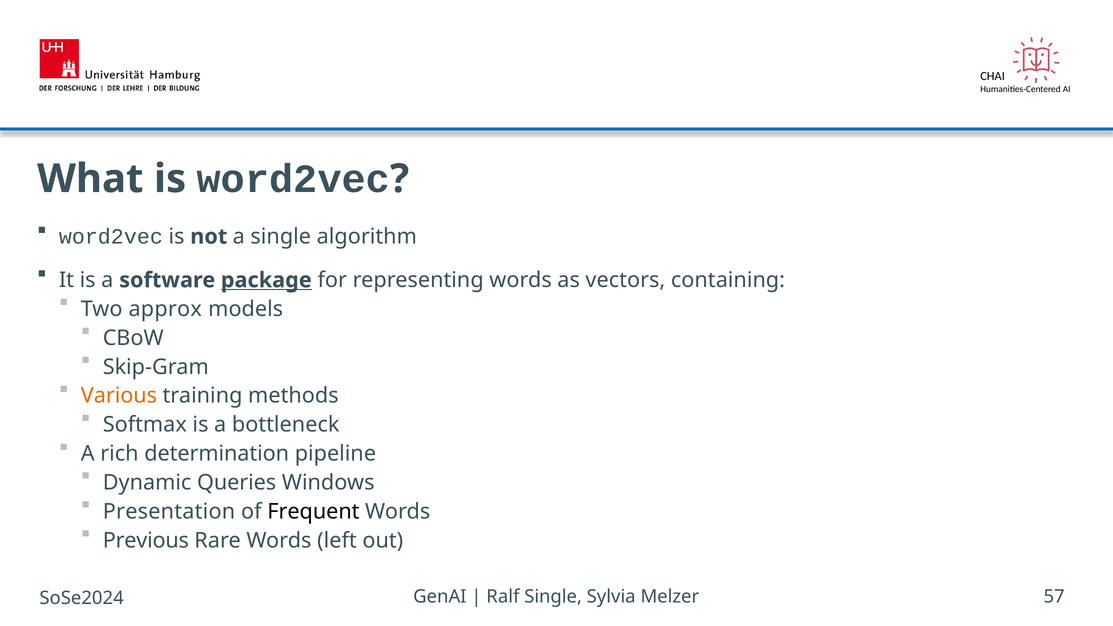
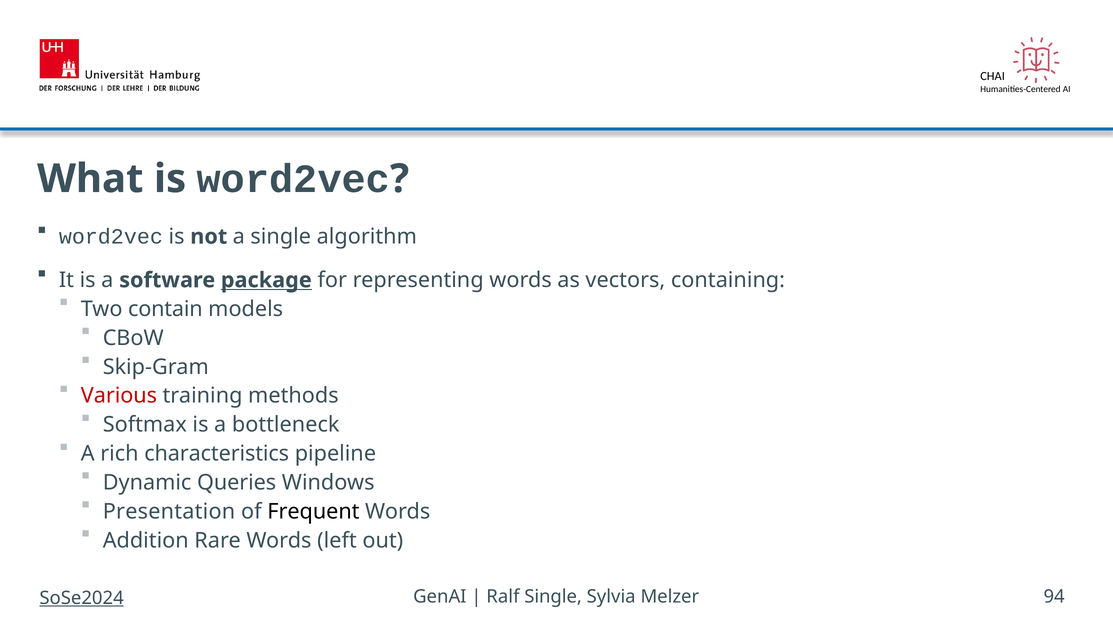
approx: approx -> contain
Various colour: orange -> red
determination: determination -> characteristics
Previous: Previous -> Addition
57: 57 -> 94
SoSe2024 underline: none -> present
